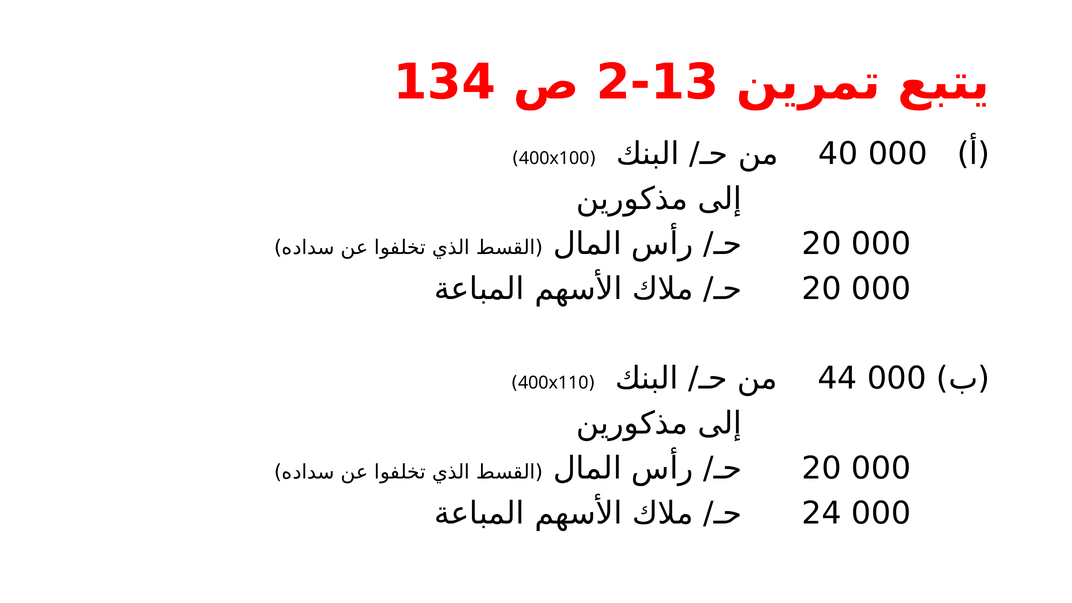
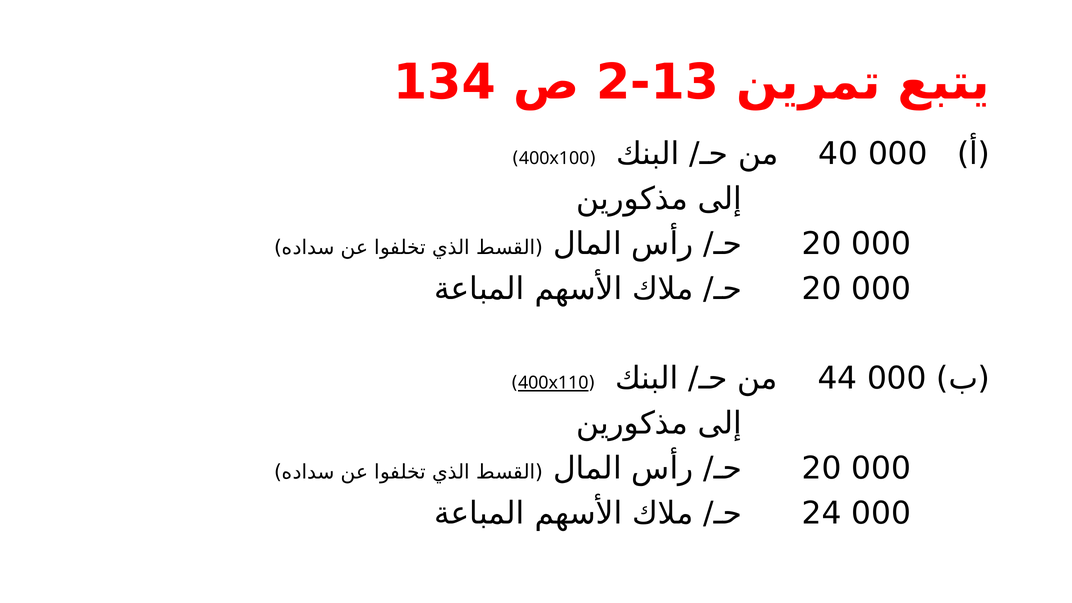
400x110 underline: none -> present
